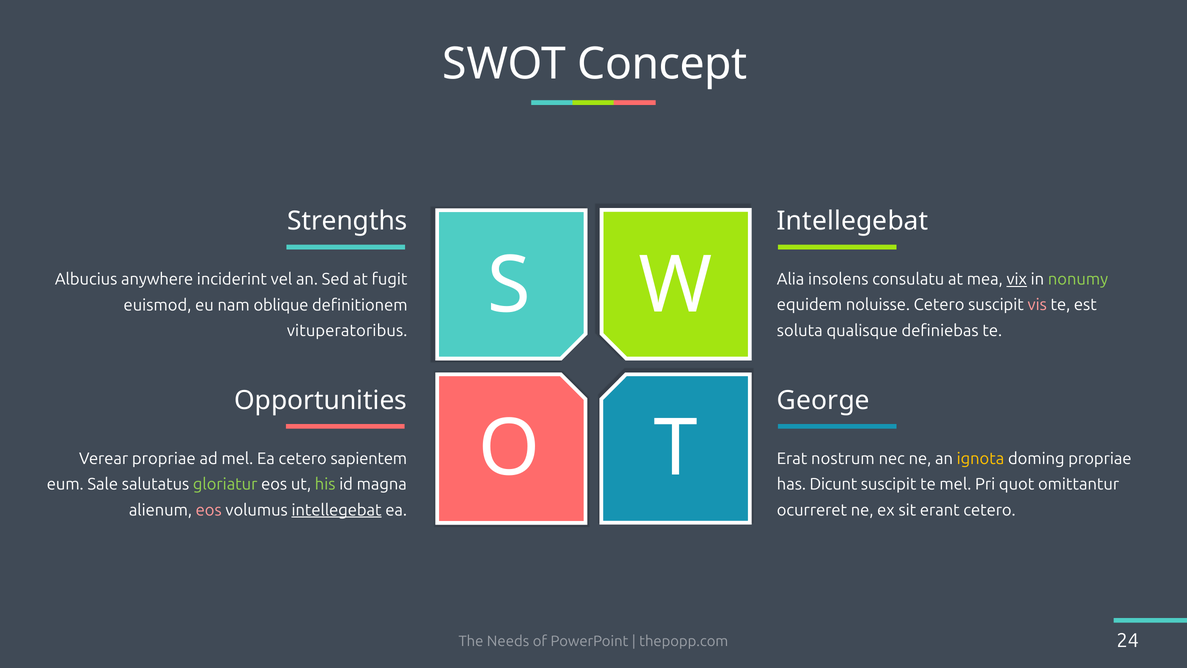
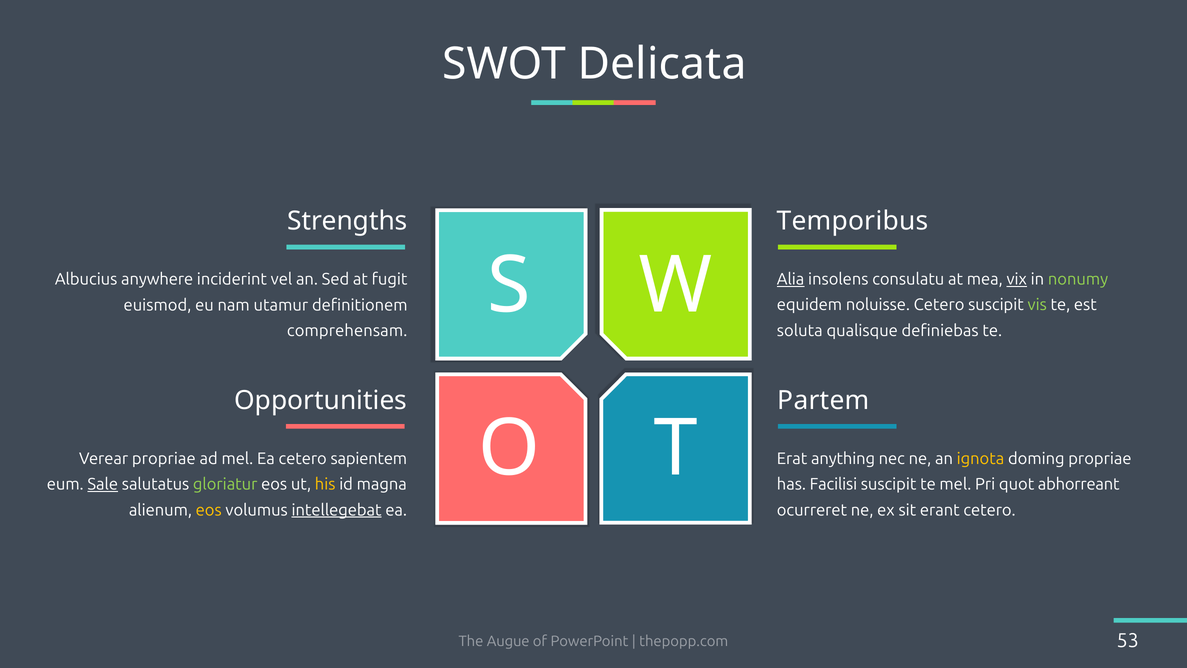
Concept: Concept -> Delicata
Intellegebat at (853, 221): Intellegebat -> Temporibus
Alia underline: none -> present
oblique: oblique -> utamur
vis colour: pink -> light green
vituperatoribus: vituperatoribus -> comprehensam
George: George -> Partem
nostrum: nostrum -> anything
Sale underline: none -> present
his colour: light green -> yellow
Dicunt: Dicunt -> Facilisi
omittantur: omittantur -> abhorreant
eos at (209, 510) colour: pink -> yellow
Needs: Needs -> Augue
24: 24 -> 53
